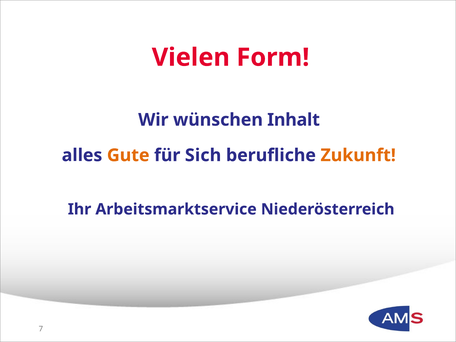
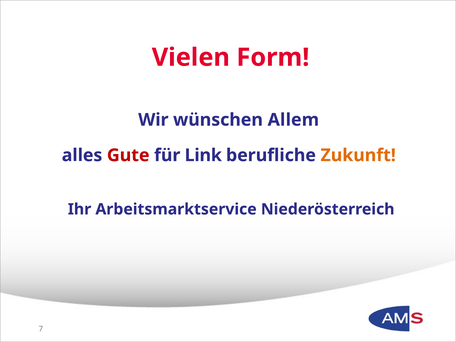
Inhalt: Inhalt -> Allem
Gute colour: orange -> red
Sich: Sich -> Link
